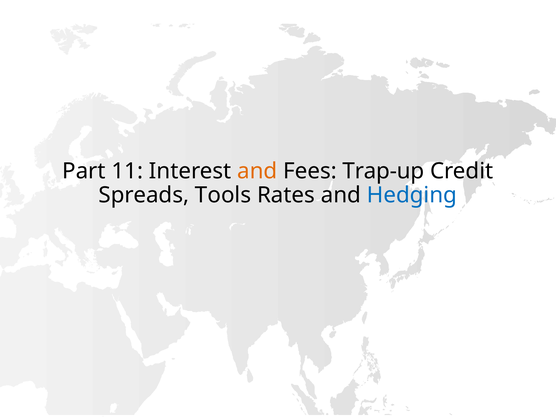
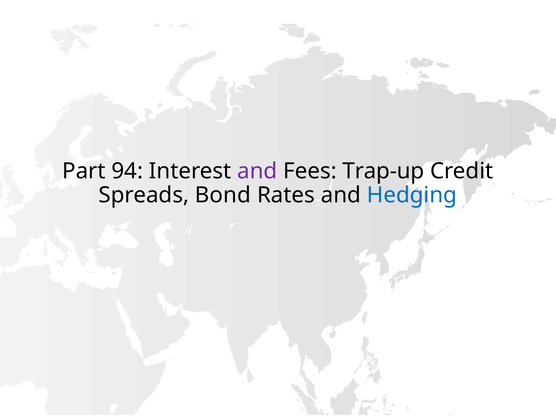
11: 11 -> 94
and at (257, 171) colour: orange -> purple
Tools: Tools -> Bond
